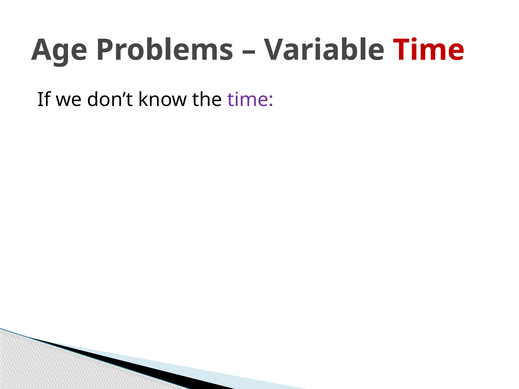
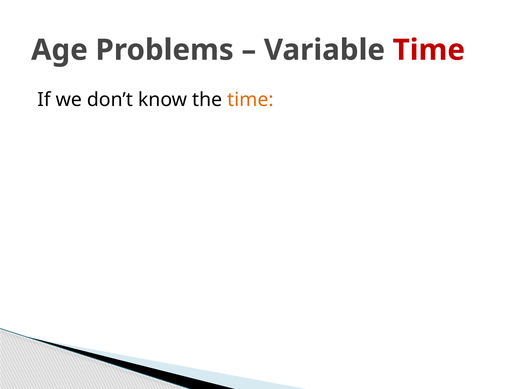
time at (250, 100) colour: purple -> orange
